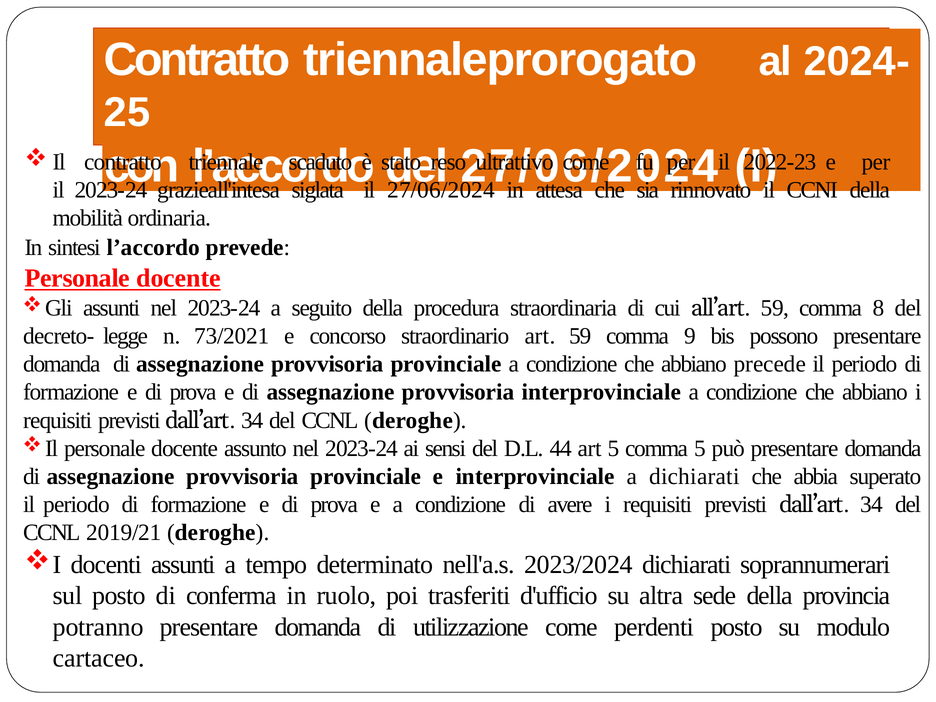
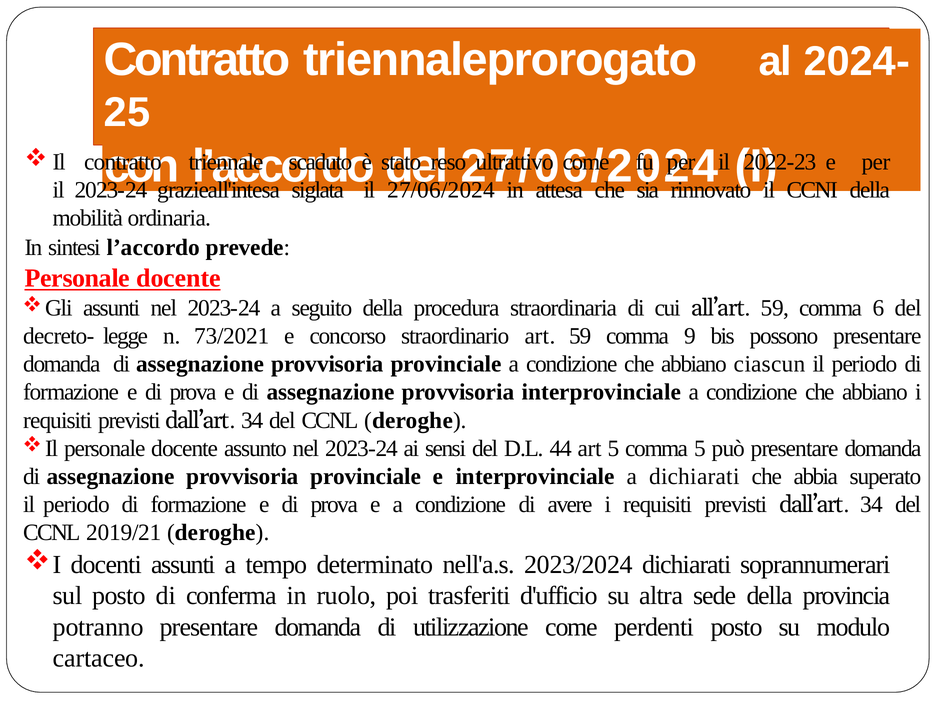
8: 8 -> 6
precede: precede -> ciascun
